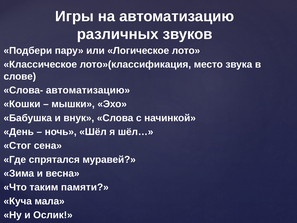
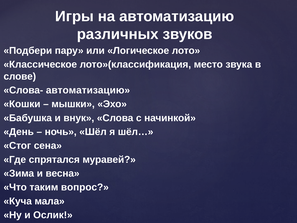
памяти: памяти -> вопрос
